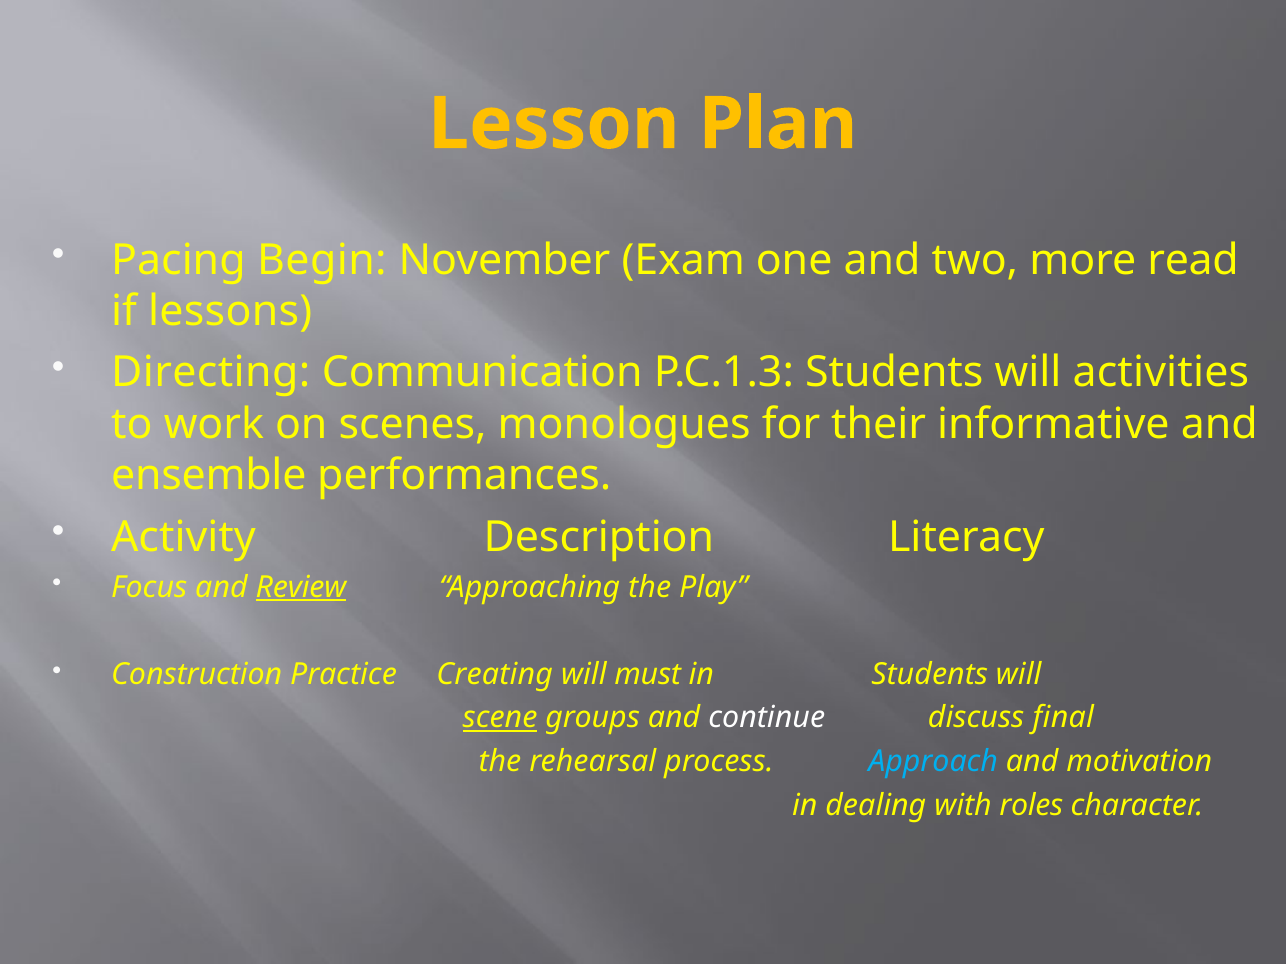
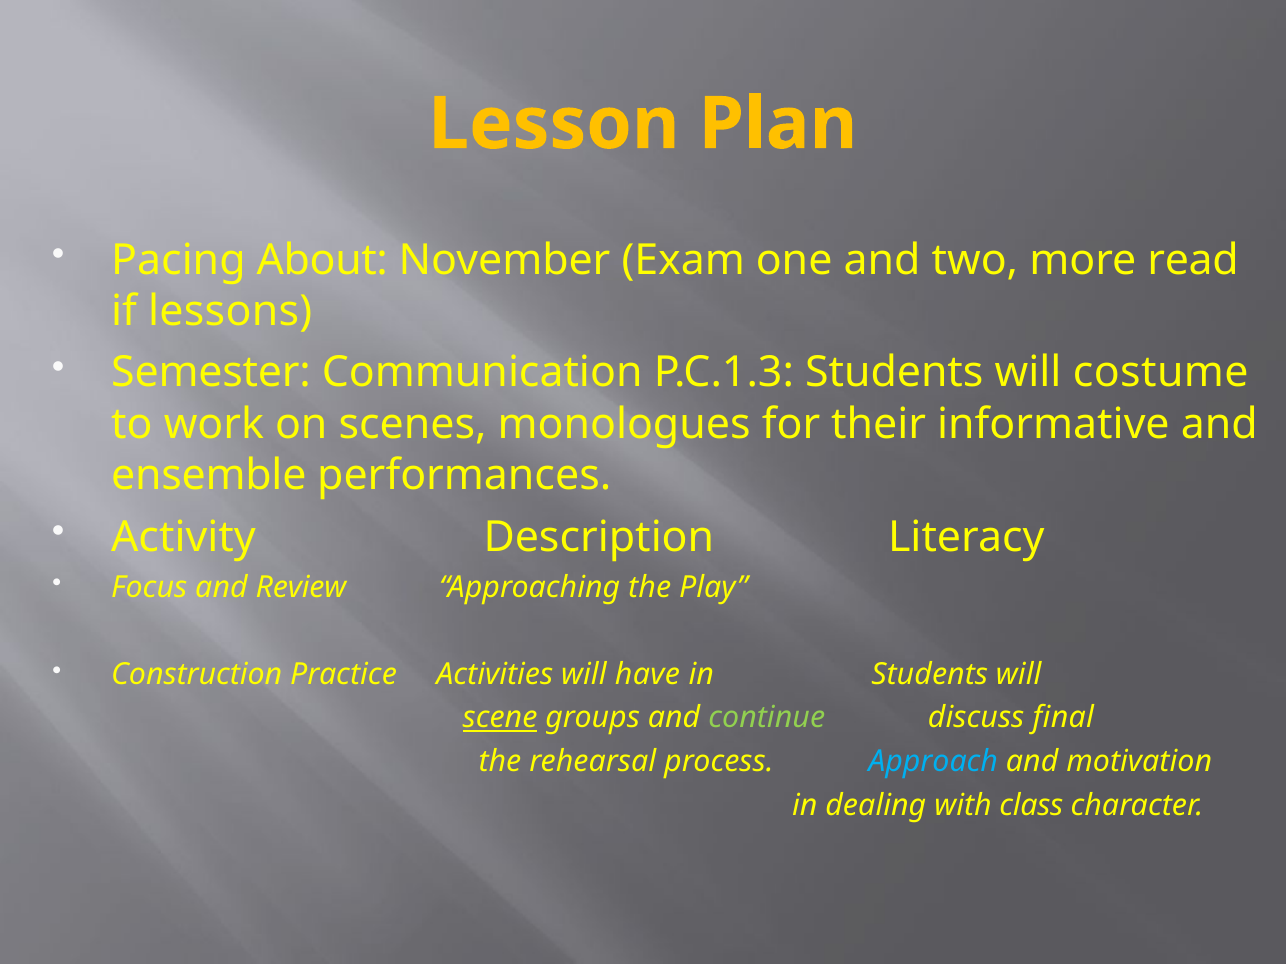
Begin: Begin -> About
Directing: Directing -> Semester
activities: activities -> costume
Review underline: present -> none
Creating: Creating -> Activities
must: must -> have
continue colour: white -> light green
roles: roles -> class
